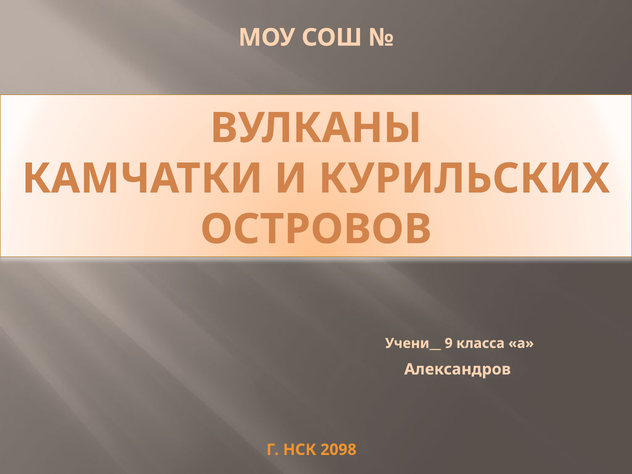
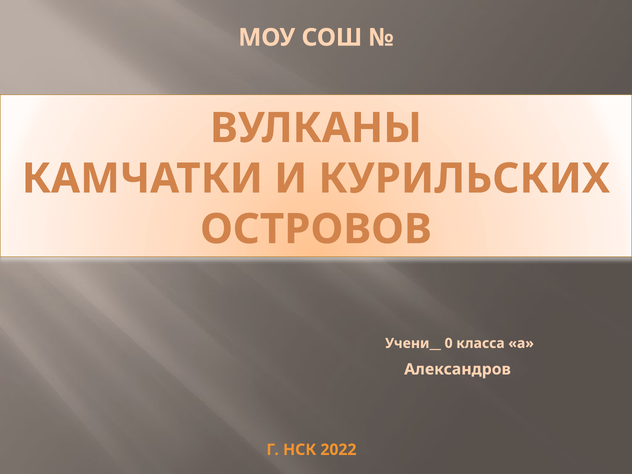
9: 9 -> 0
2098: 2098 -> 2022
